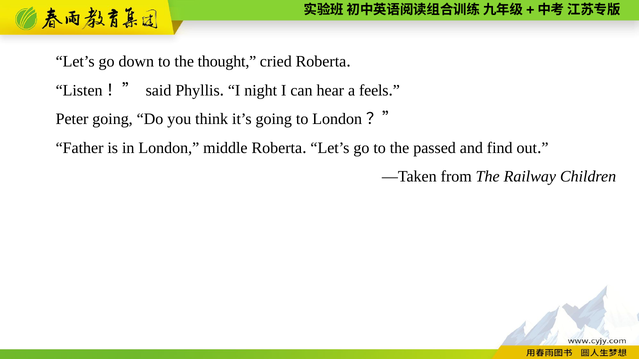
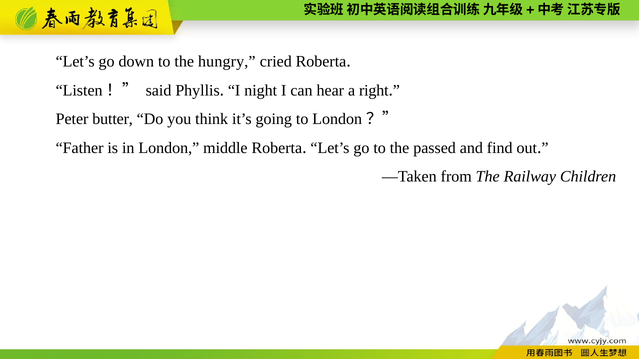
thought: thought -> hungry
feels: feels -> right
Peter going: going -> butter
